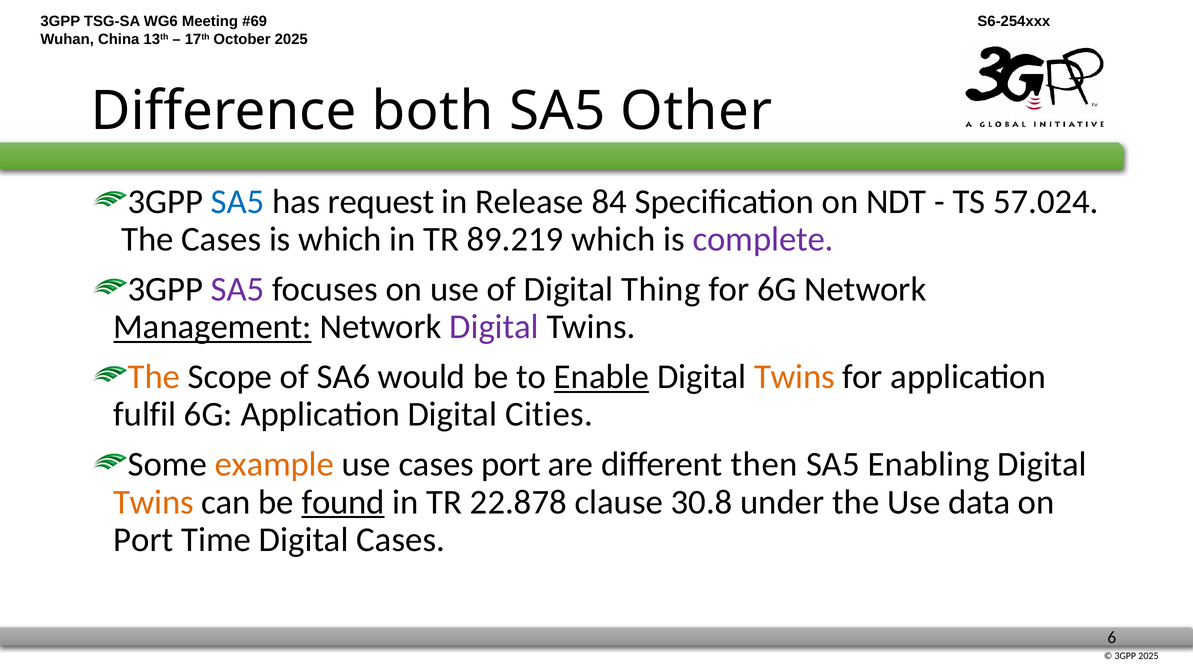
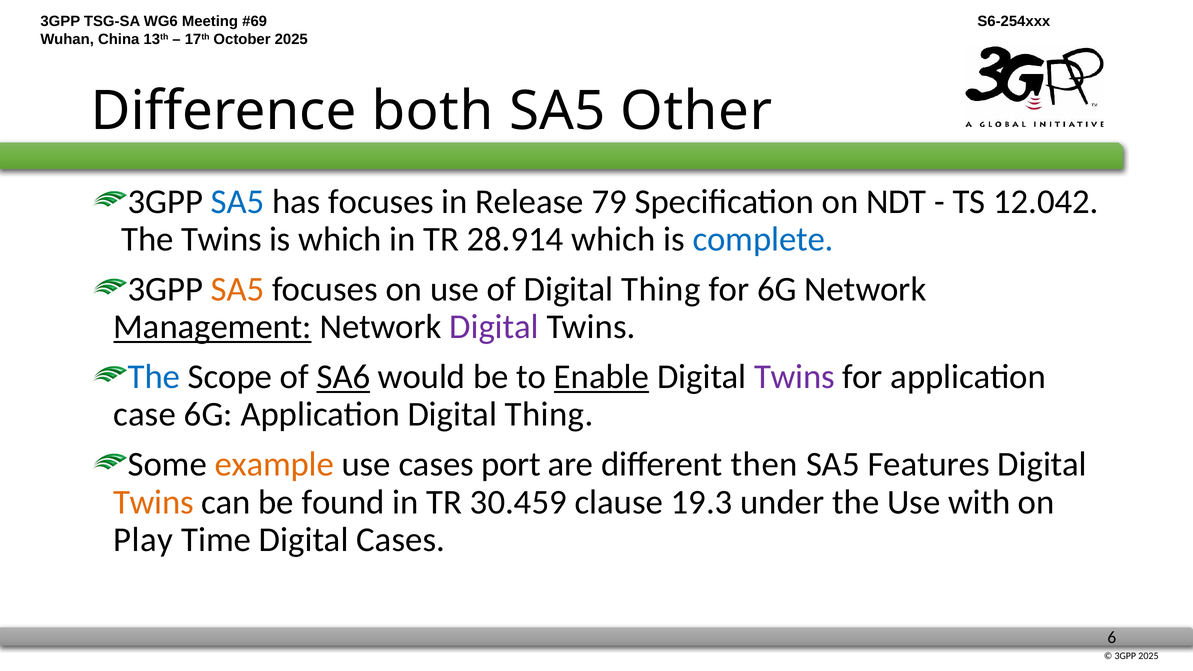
has request: request -> focuses
84: 84 -> 79
57.024: 57.024 -> 12.042
The Cases: Cases -> Twins
89.219: 89.219 -> 28.914
complete colour: purple -> blue
SA5 at (238, 289) colour: purple -> orange
The at (154, 377) colour: orange -> blue
SA6 underline: none -> present
Twins at (794, 377) colour: orange -> purple
fulfil: fulfil -> case
Application Digital Cities: Cities -> Thing
Enabling: Enabling -> Features
found underline: present -> none
22.878: 22.878 -> 30.459
30.8: 30.8 -> 19.3
data: data -> with
Port at (143, 540): Port -> Play
